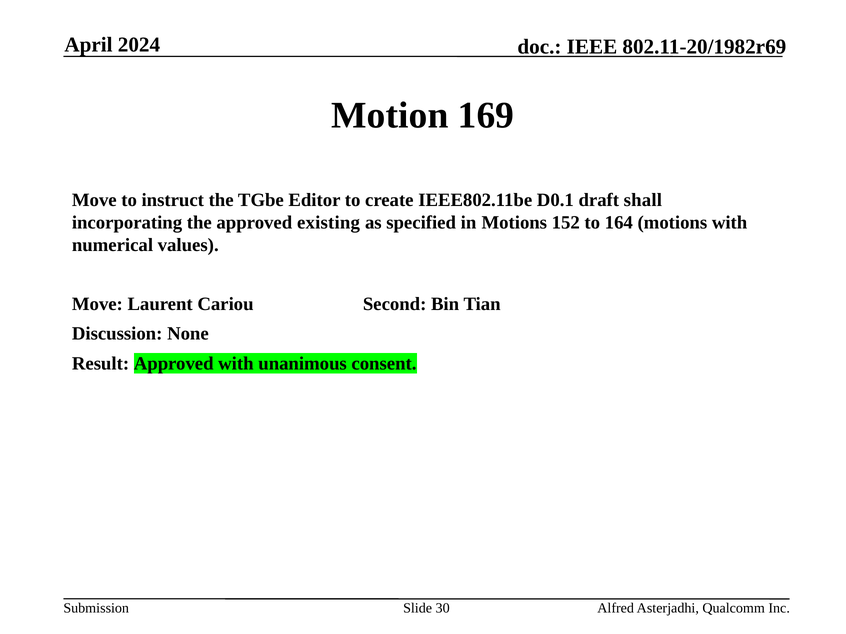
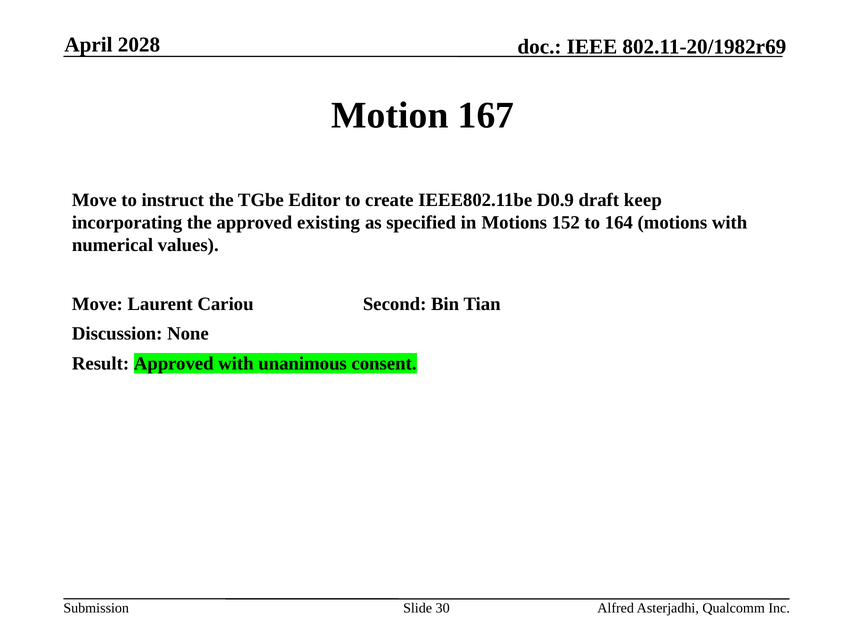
2024: 2024 -> 2028
169: 169 -> 167
D0.1: D0.1 -> D0.9
shall: shall -> keep
